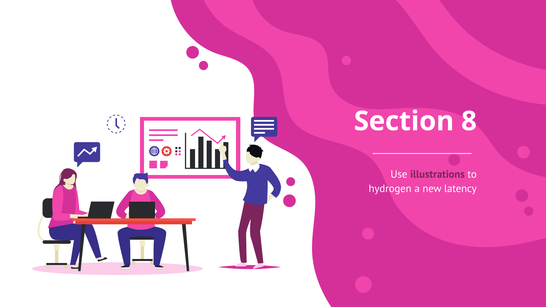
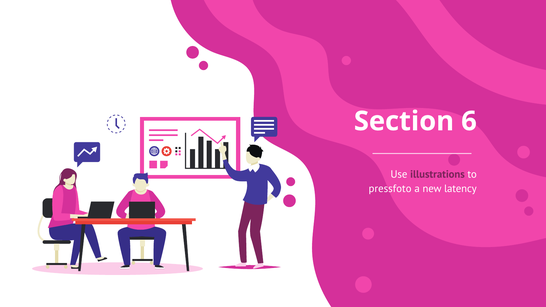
8: 8 -> 6
hydrogen: hydrogen -> pressfoto
